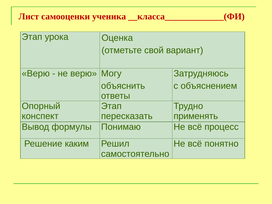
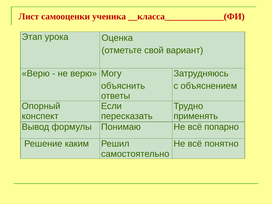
Этап at (111, 106): Этап -> Если
процесс: процесс -> попарно
